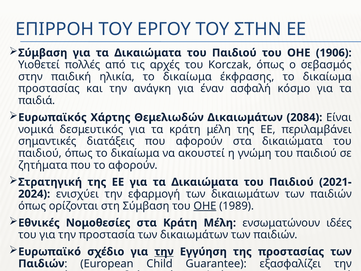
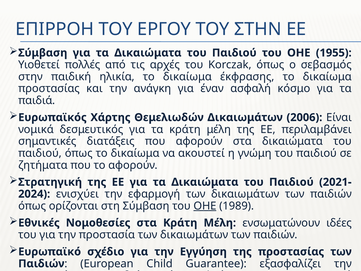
1906: 1906 -> 1955
2084: 2084 -> 2006
την at (164, 251) underline: present -> none
